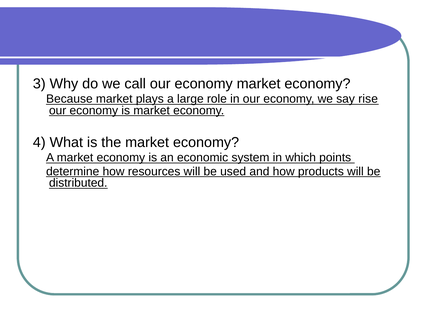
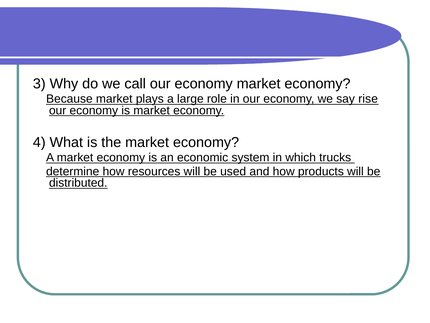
points: points -> trucks
